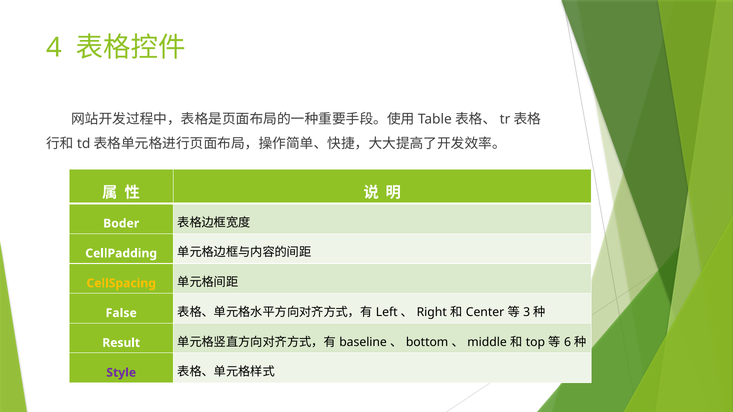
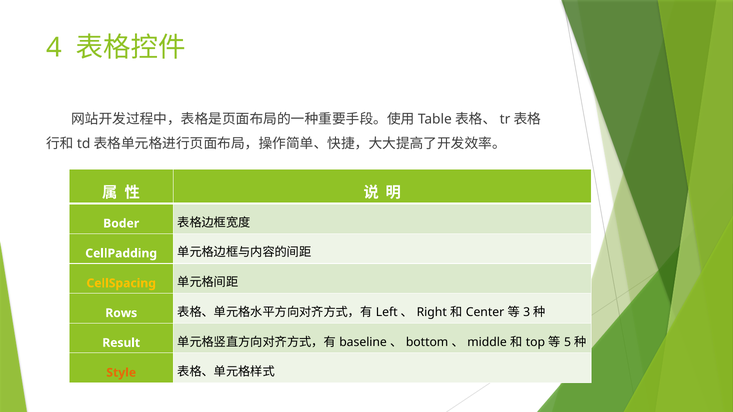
False: False -> Rows
6: 6 -> 5
Style colour: purple -> orange
